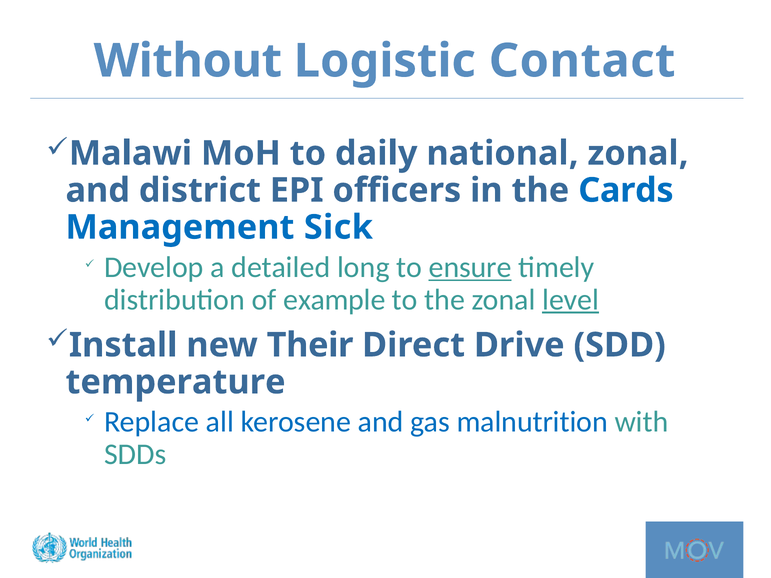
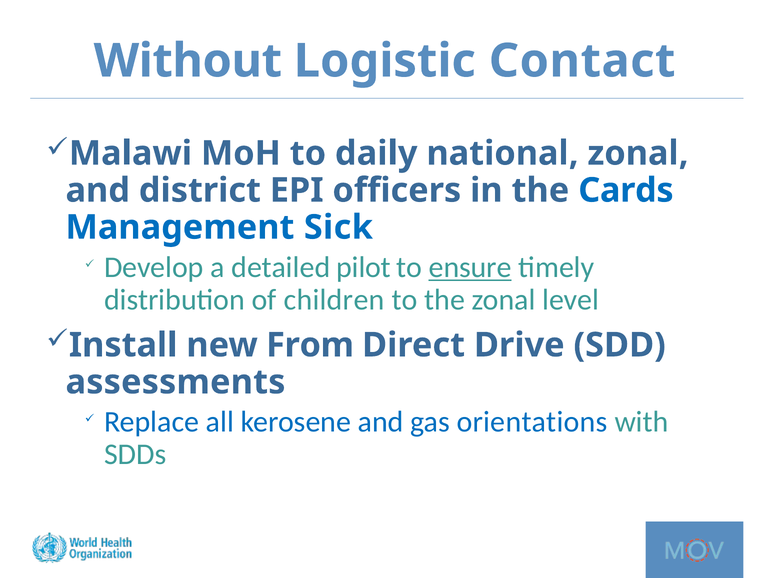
long: long -> pilot
example: example -> children
level underline: present -> none
Their: Their -> From
temperature: temperature -> assessments
malnutrition: malnutrition -> orientations
